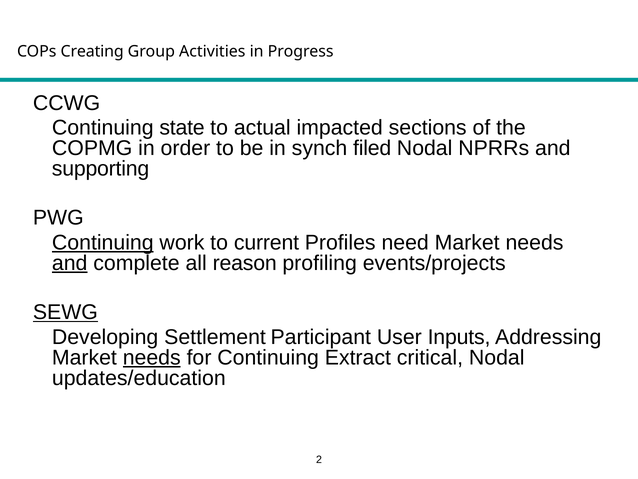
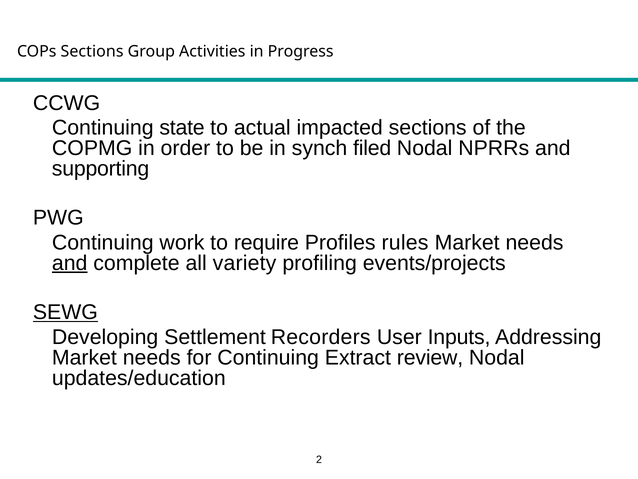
COPs Creating: Creating -> Sections
Continuing at (103, 242) underline: present -> none
current: current -> require
need: need -> rules
reason: reason -> variety
Participant: Participant -> Recorders
needs at (152, 357) underline: present -> none
critical: critical -> review
